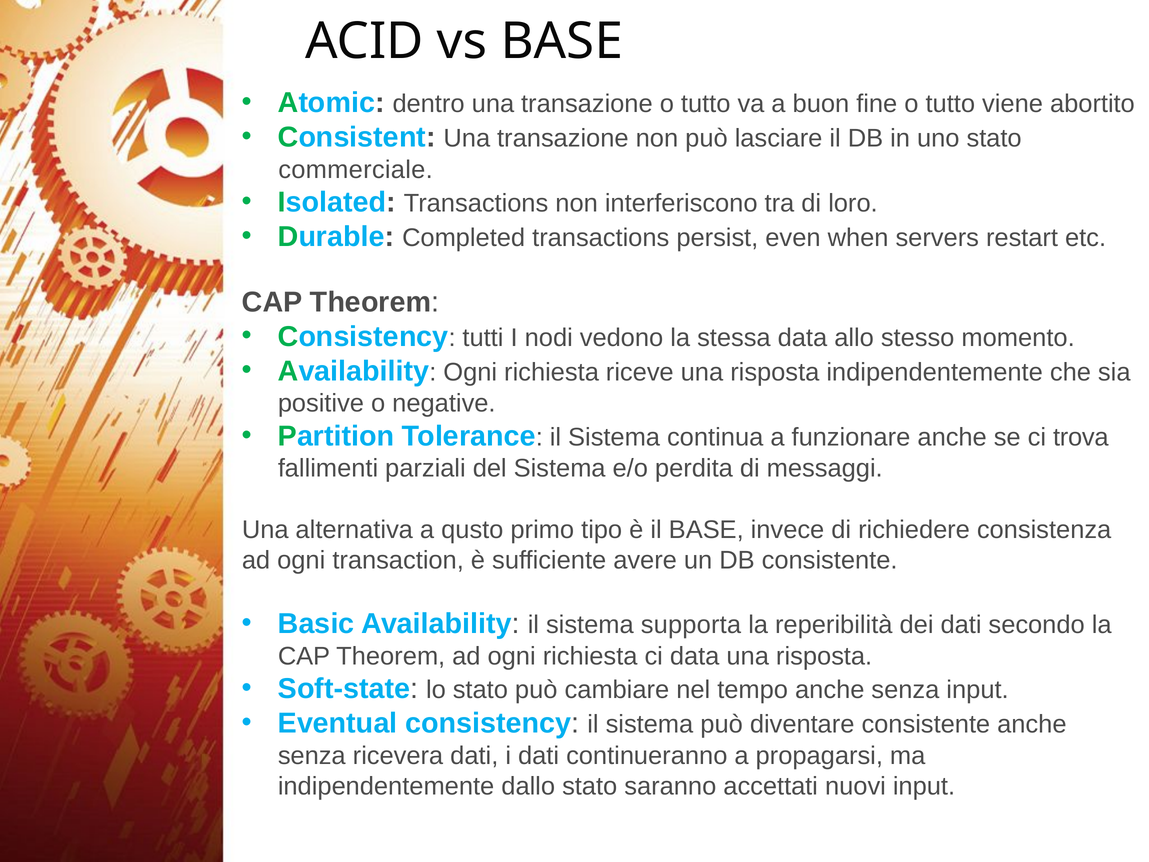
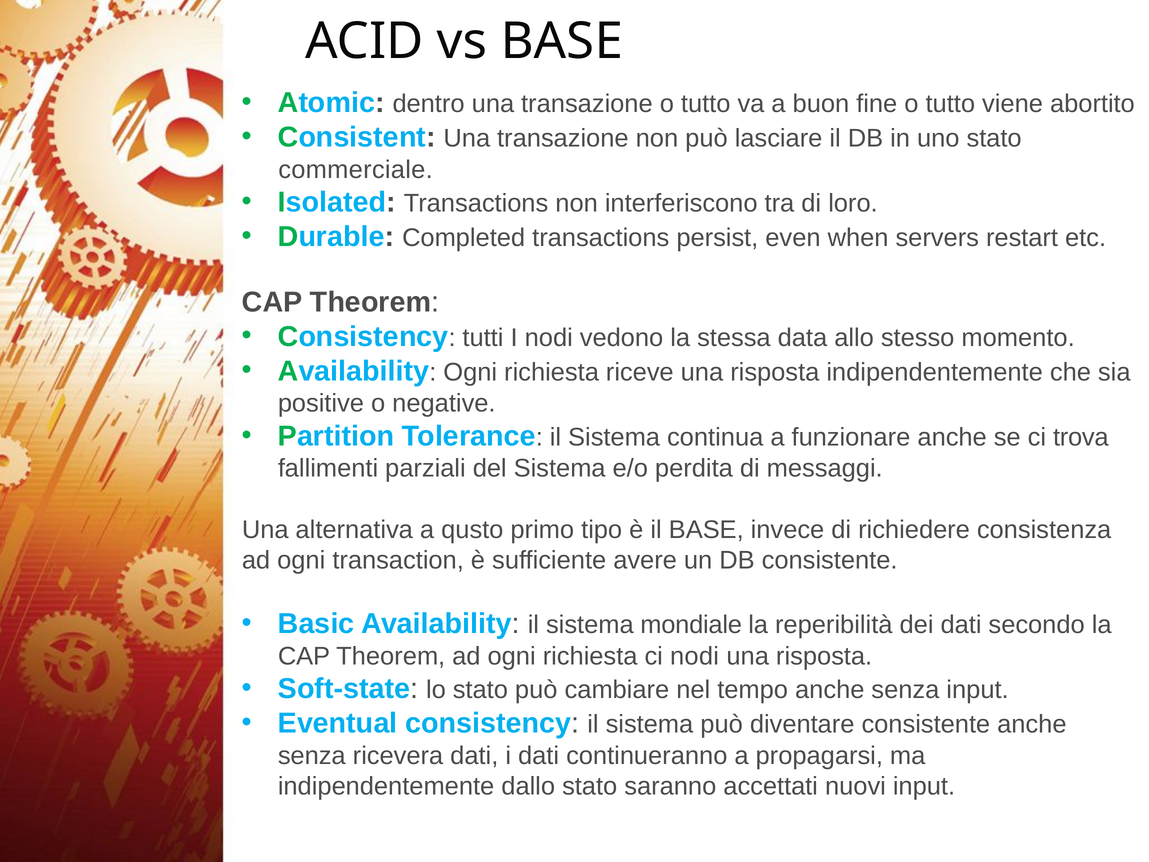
supporta: supporta -> mondiale
ci data: data -> nodi
